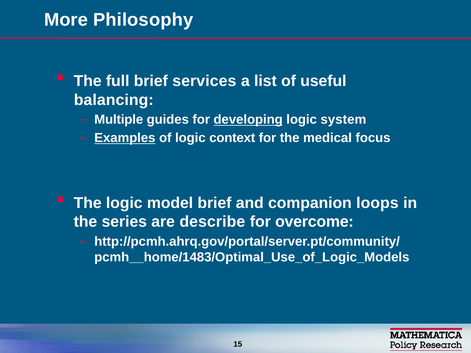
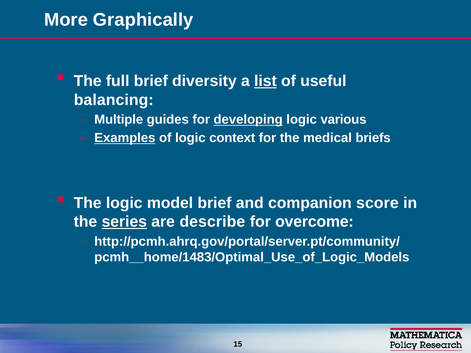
Philosophy: Philosophy -> Graphically
services: services -> diversity
list underline: none -> present
system: system -> various
focus: focus -> briefs
loops: loops -> score
series underline: none -> present
